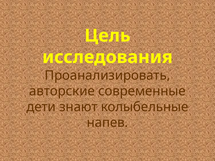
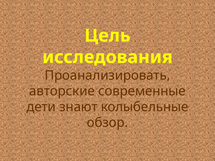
напев: напев -> обзор
